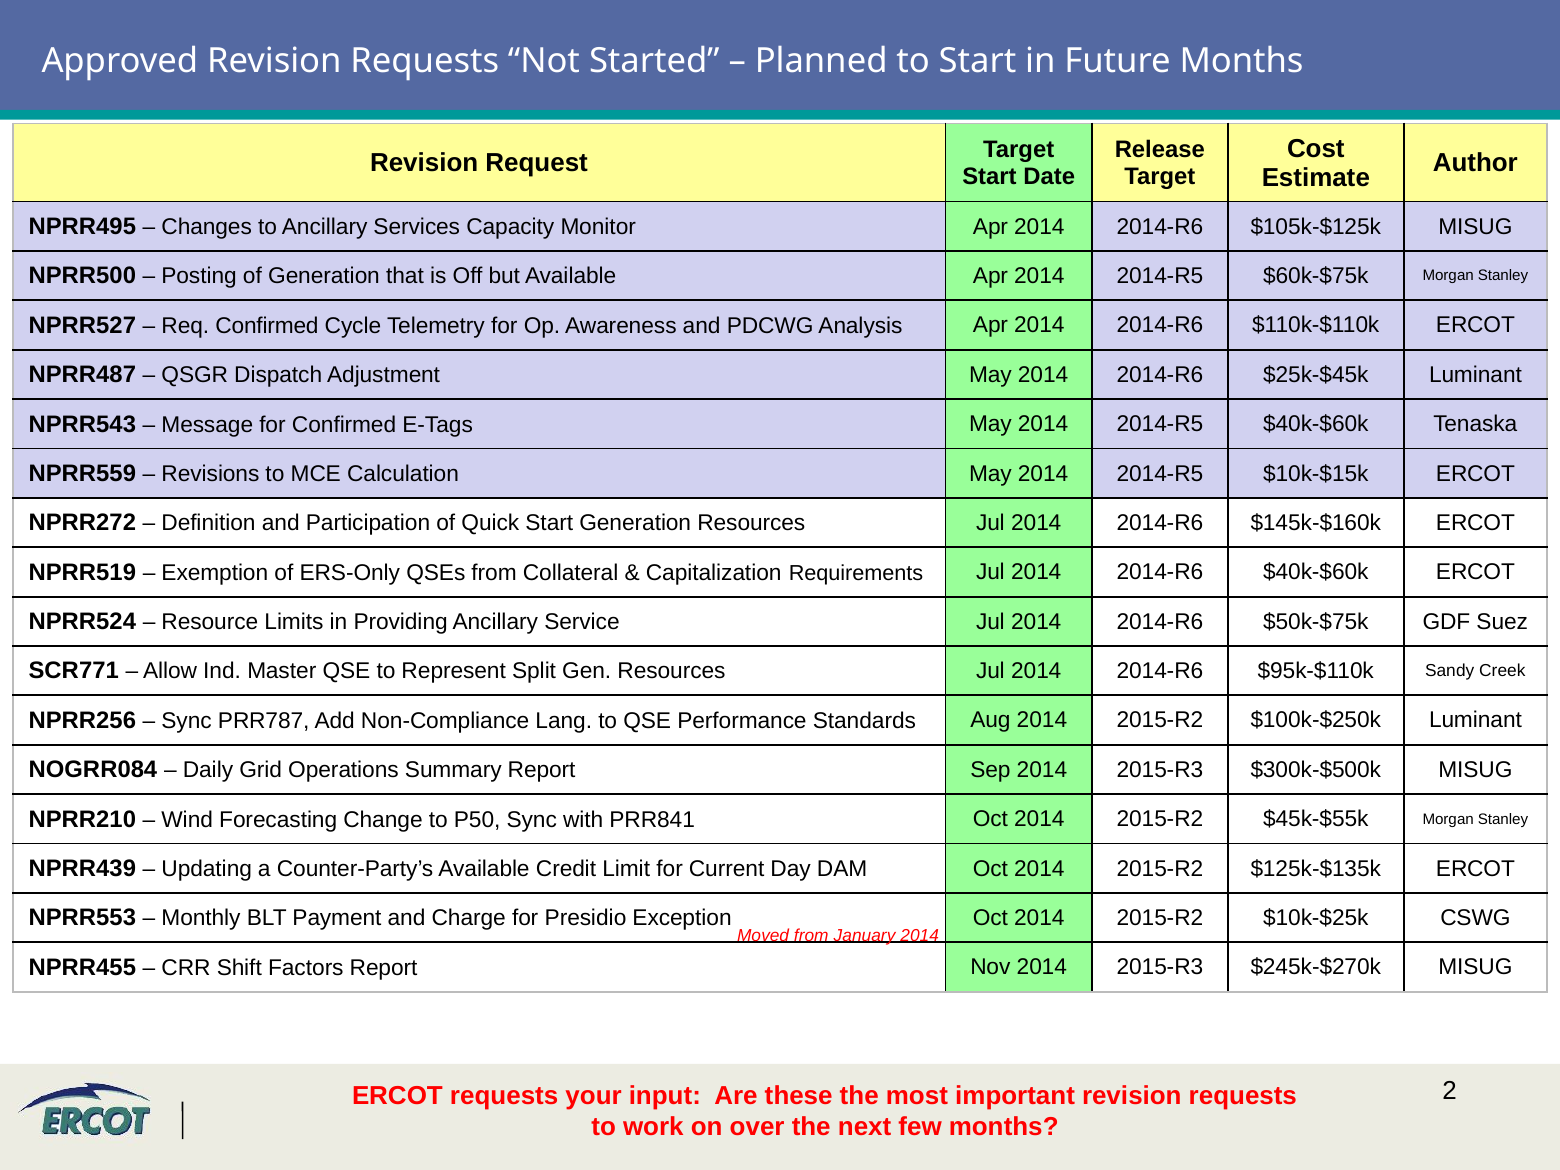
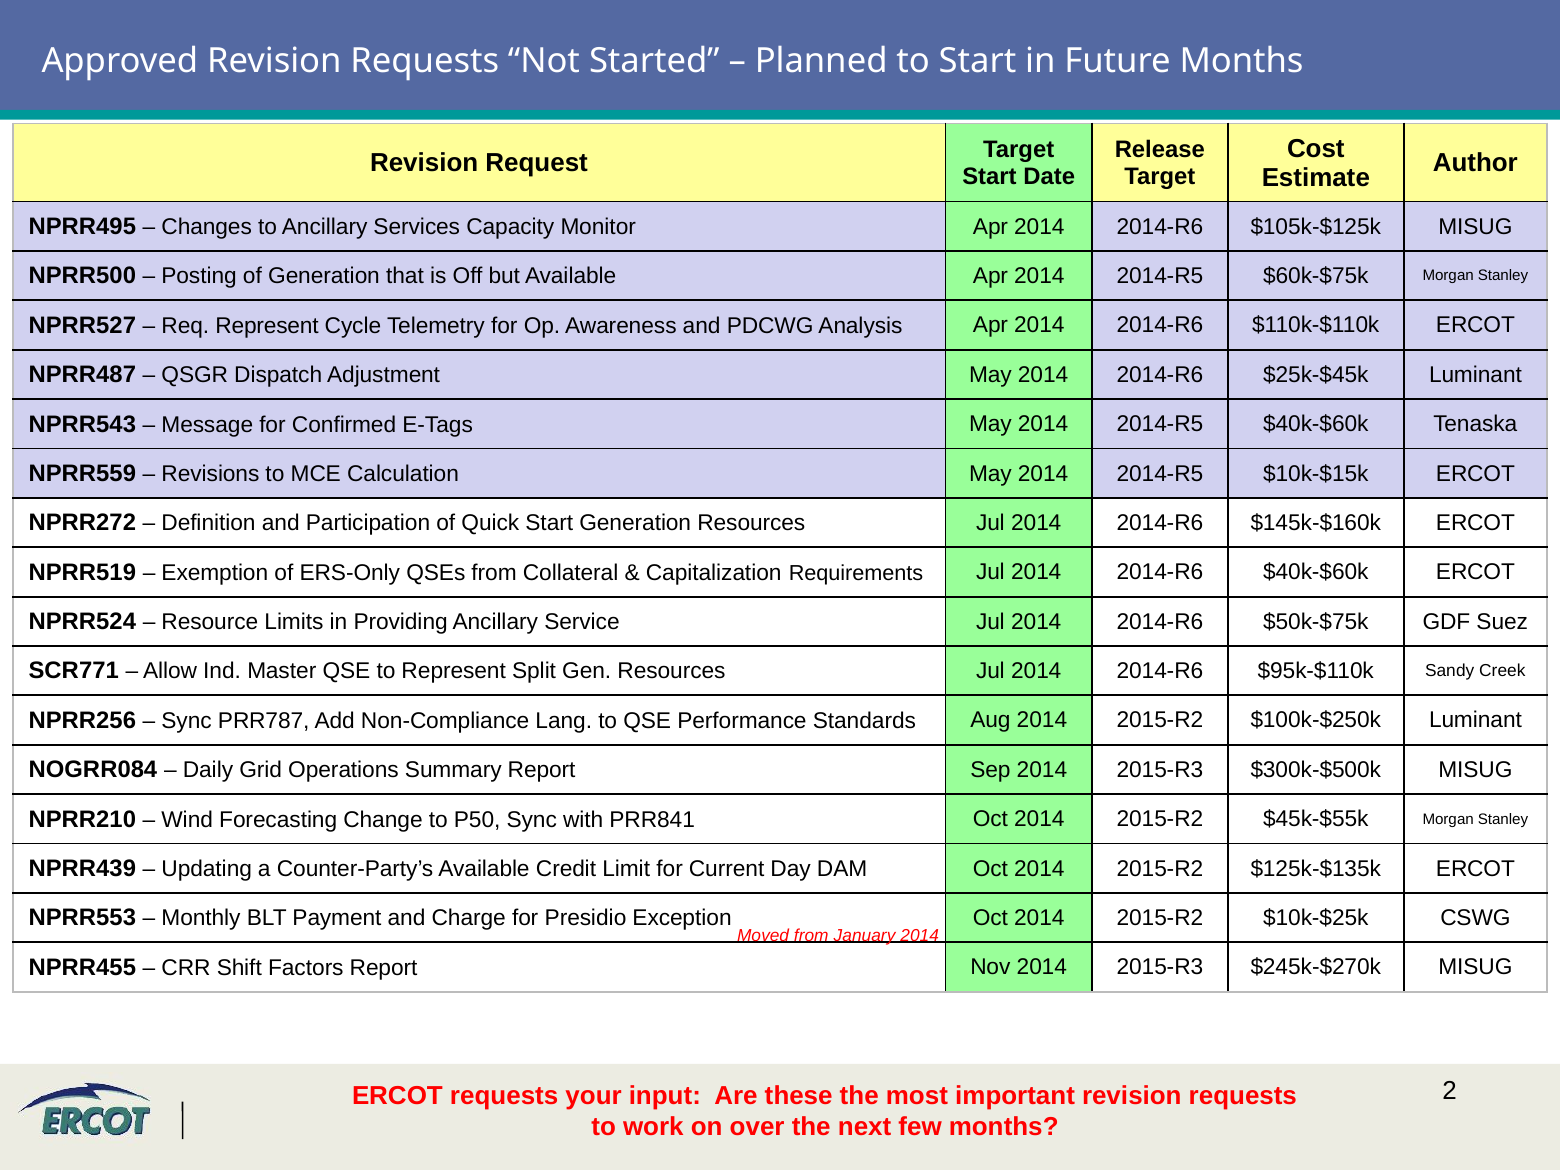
Req Confirmed: Confirmed -> Represent
